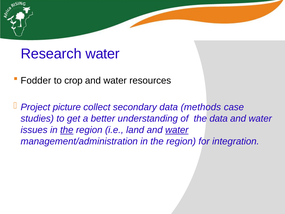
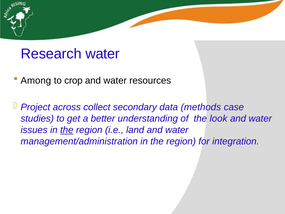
Fodder: Fodder -> Among
picture: picture -> across
the data: data -> look
water at (177, 130) underline: present -> none
